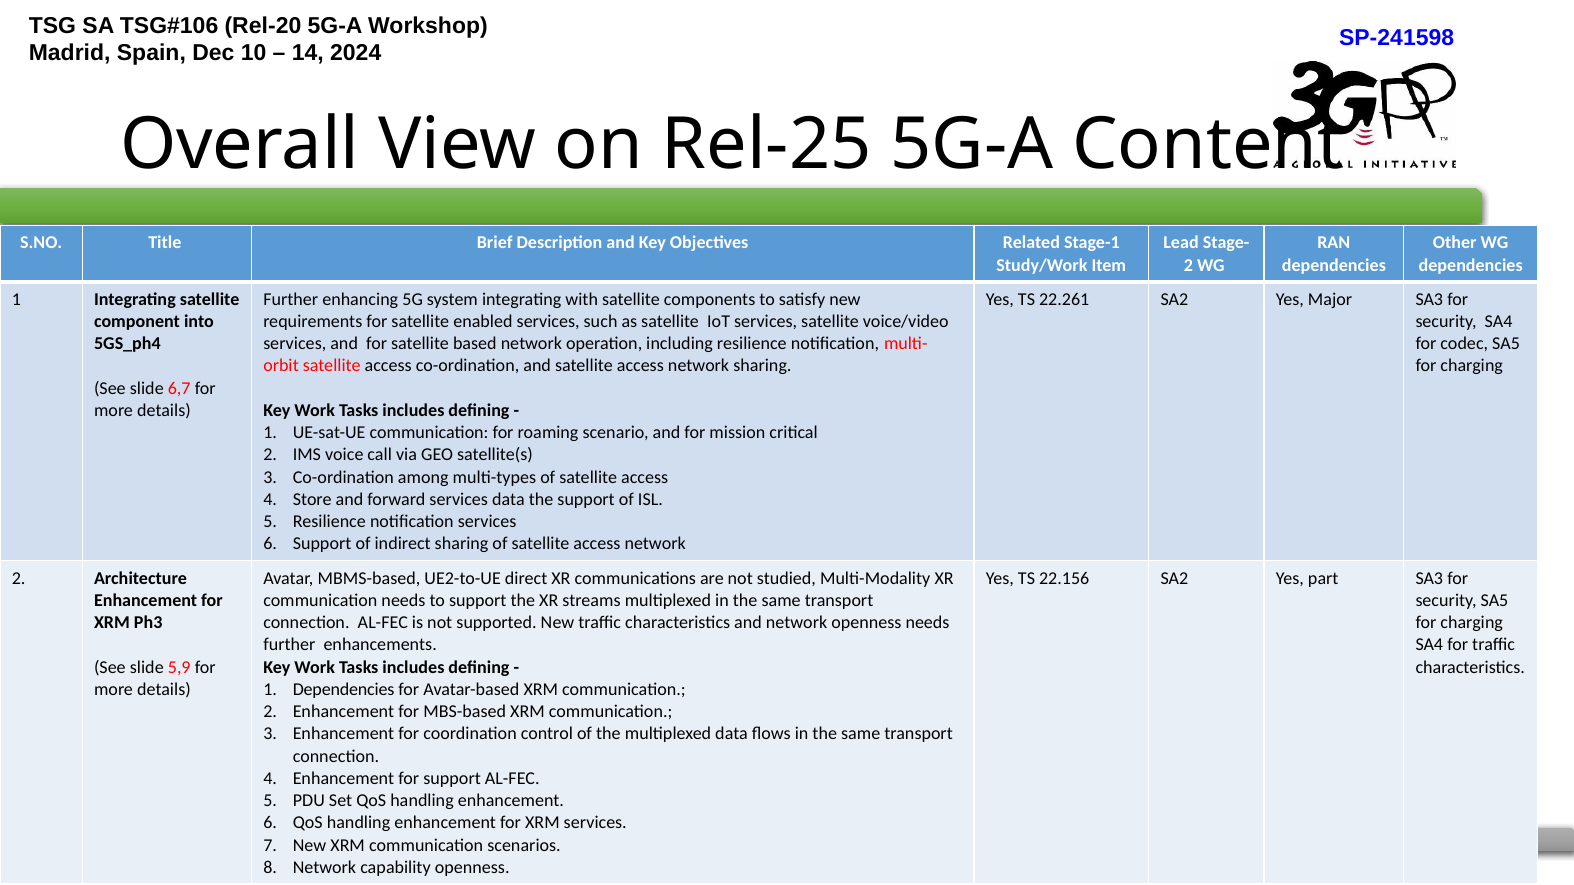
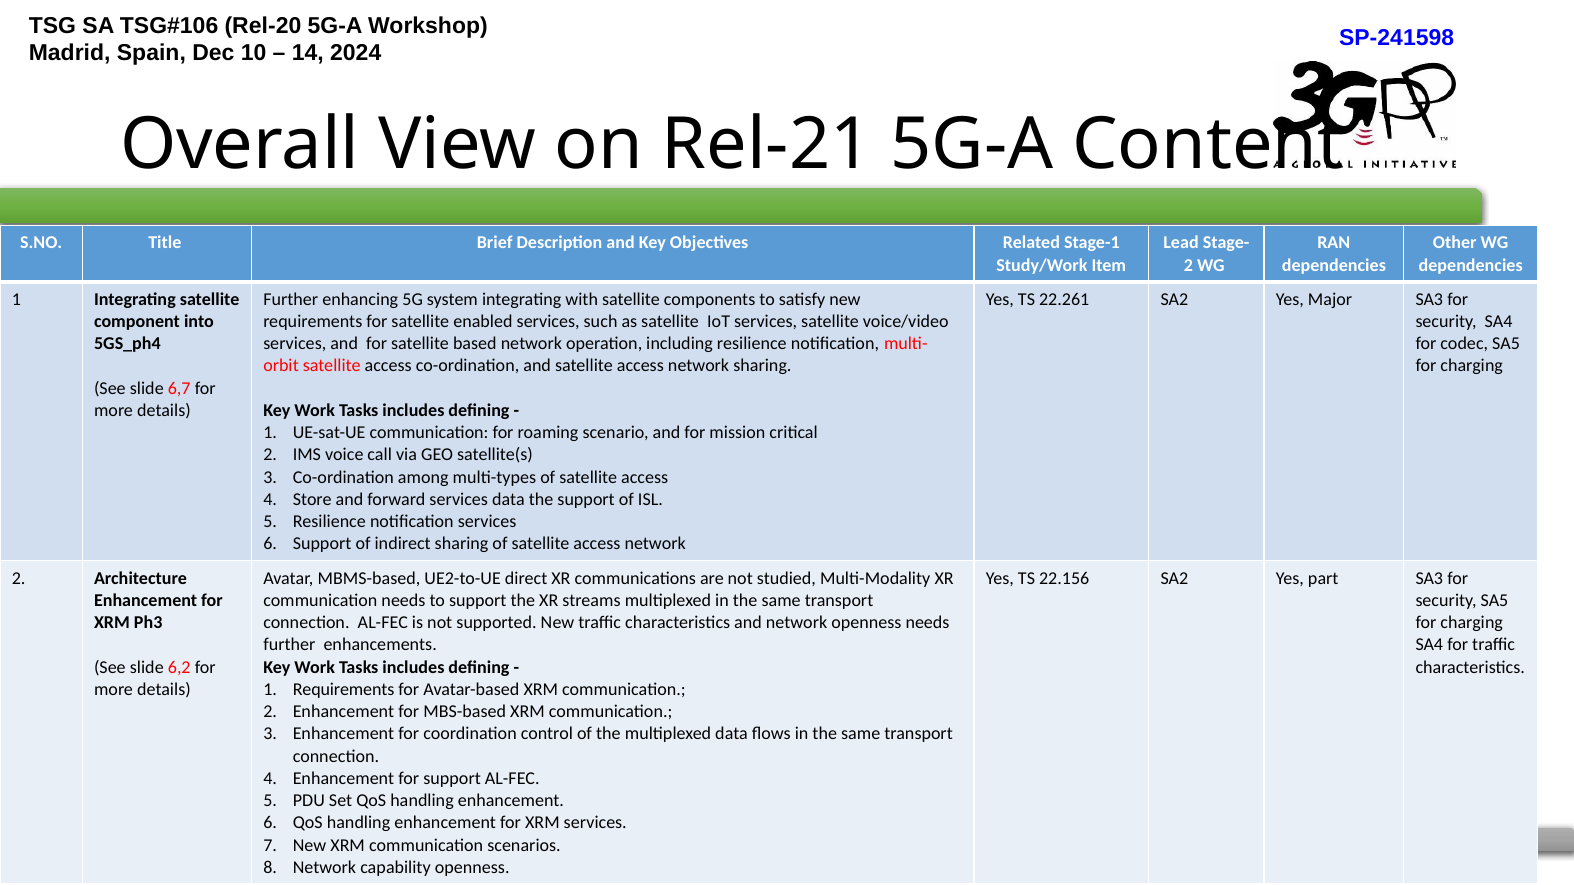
Rel-25: Rel-25 -> Rel-21
5,9: 5,9 -> 6,2
1 Dependencies: Dependencies -> Requirements
